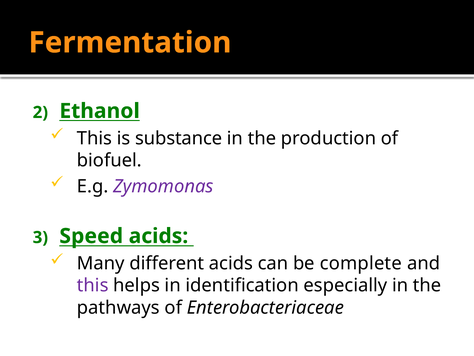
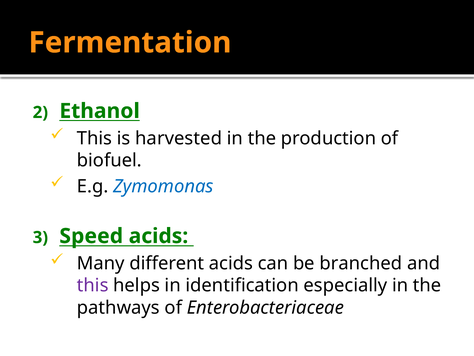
substance: substance -> harvested
Zymomonas colour: purple -> blue
complete: complete -> branched
